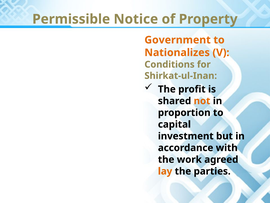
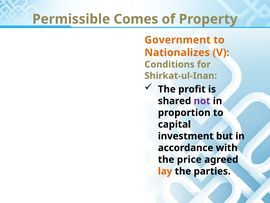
Notice: Notice -> Comes
not colour: orange -> purple
work: work -> price
